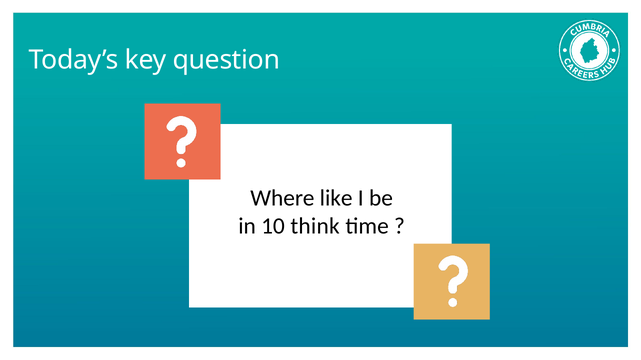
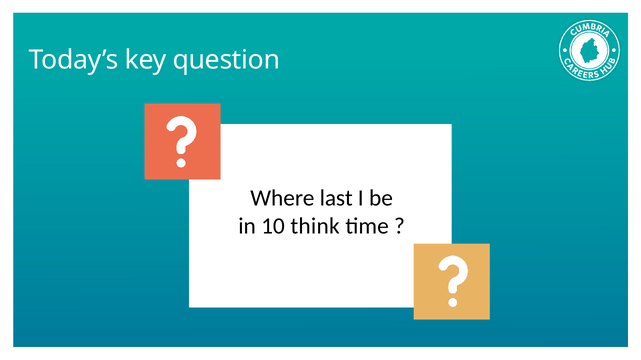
like: like -> last
